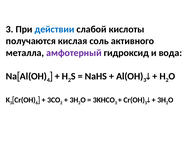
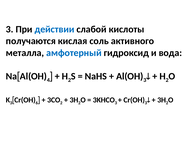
амфотерный colour: purple -> blue
